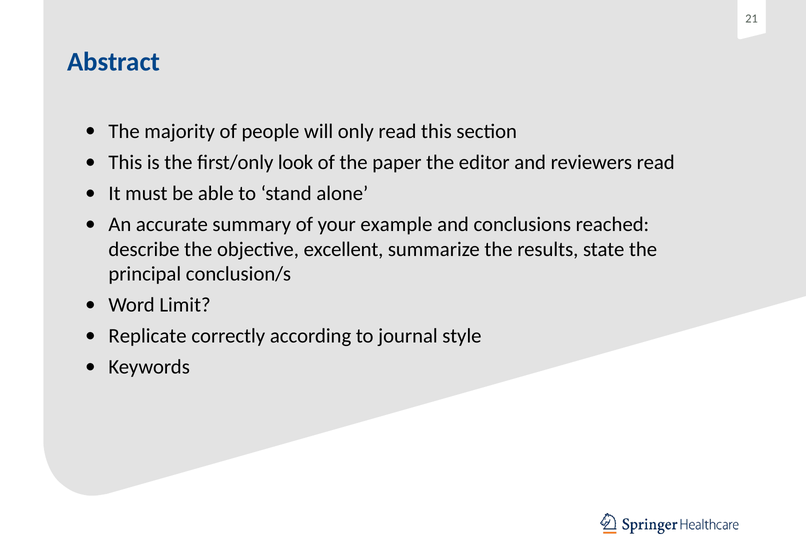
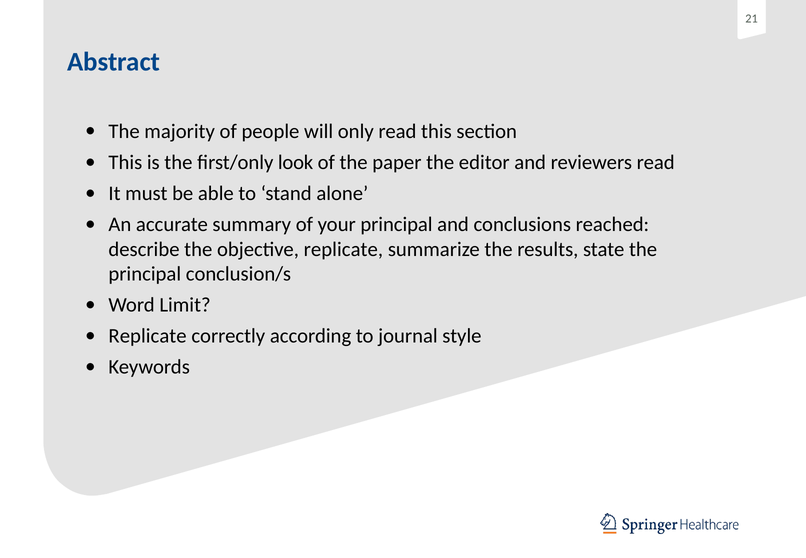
your example: example -> principal
objective excellent: excellent -> replicate
